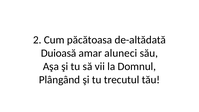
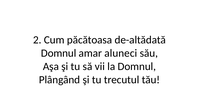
Duioasă at (59, 53): Duioasă -> Domnul
